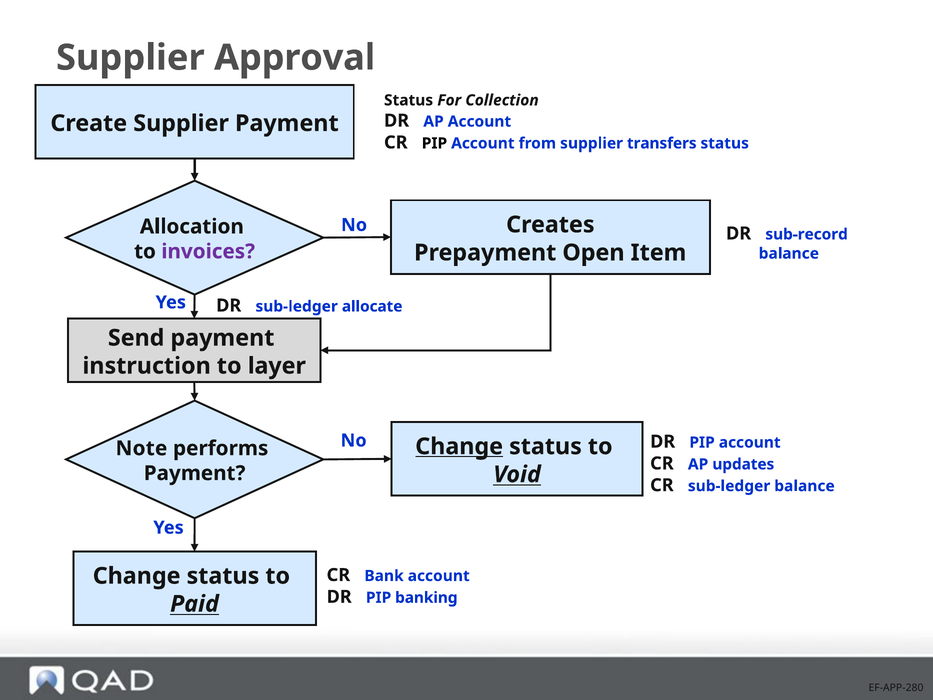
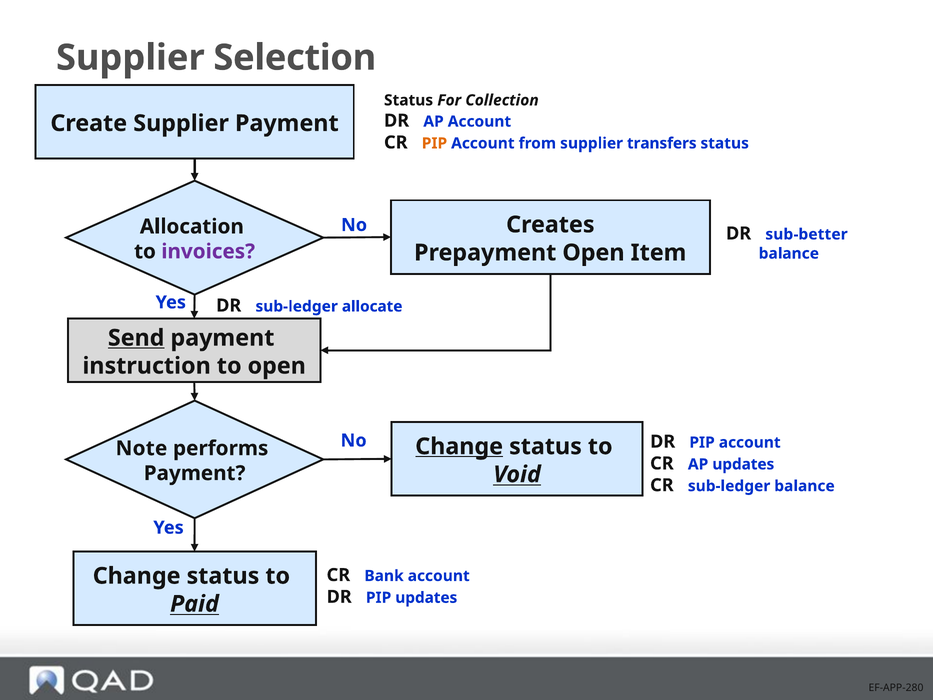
Approval: Approval -> Selection
PIP at (434, 143) colour: black -> orange
sub-record: sub-record -> sub-better
Send underline: none -> present
to layer: layer -> open
PIP banking: banking -> updates
